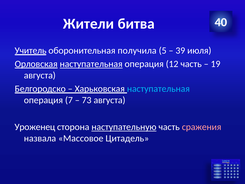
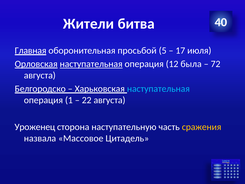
Учитель: Учитель -> Главная
получила: получила -> просьбой
39: 39 -> 17
12 часть: часть -> была
19: 19 -> 72
7: 7 -> 1
73: 73 -> 22
наступательную underline: present -> none
сражения colour: pink -> yellow
